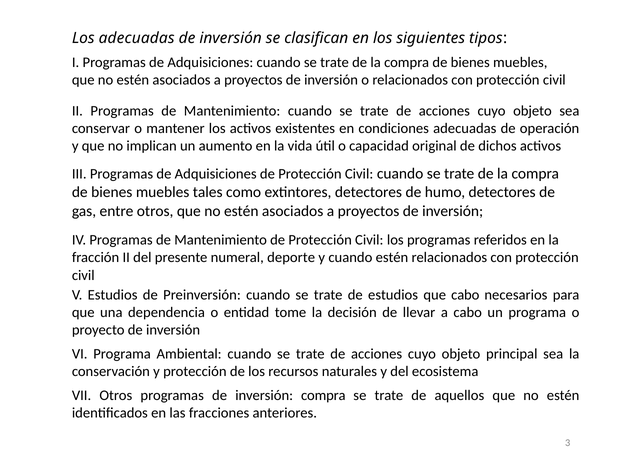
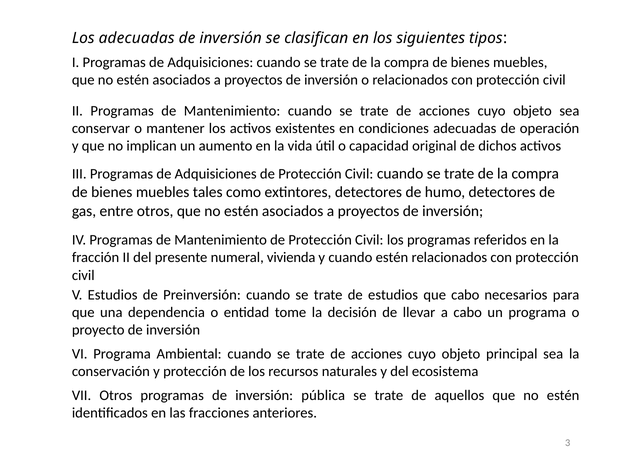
deporte: deporte -> vivienda
inversión compra: compra -> pública
